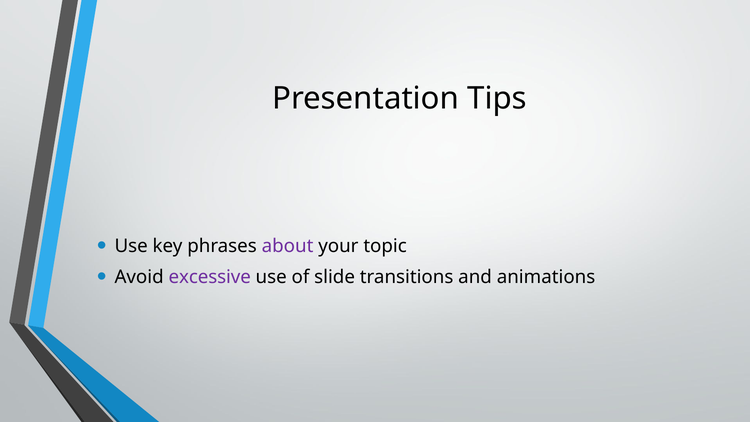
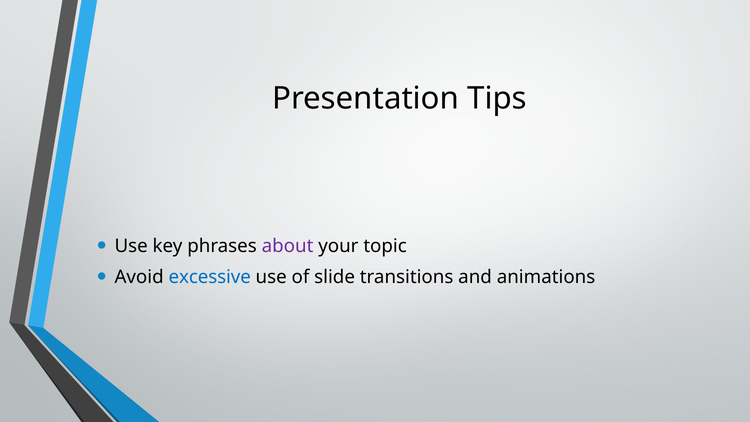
excessive colour: purple -> blue
